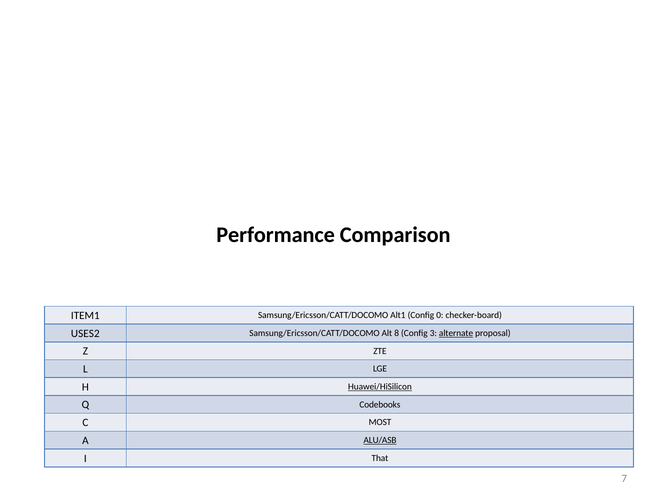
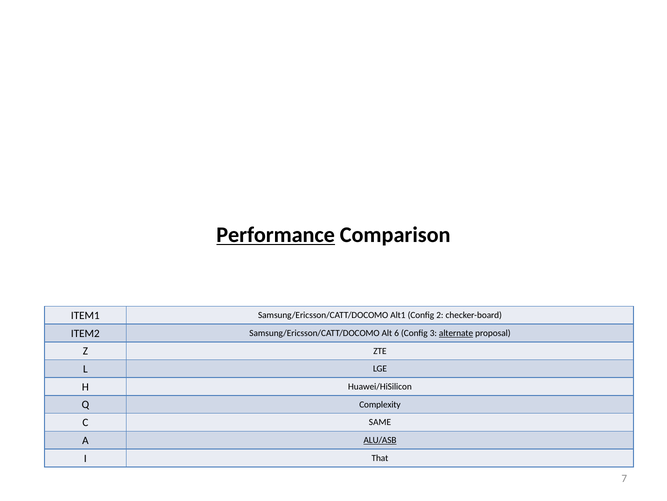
Performance underline: none -> present
0: 0 -> 2
USES2: USES2 -> ITEM2
8: 8 -> 6
Huawei/HiSilicon underline: present -> none
Codebooks: Codebooks -> Complexity
MOST: MOST -> SAME
